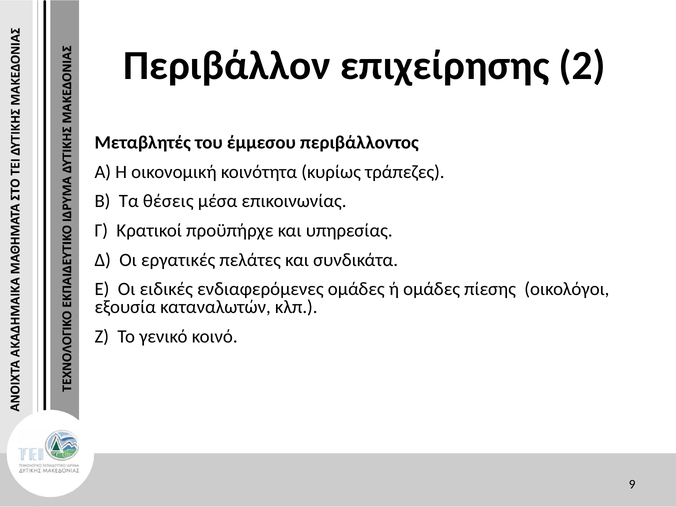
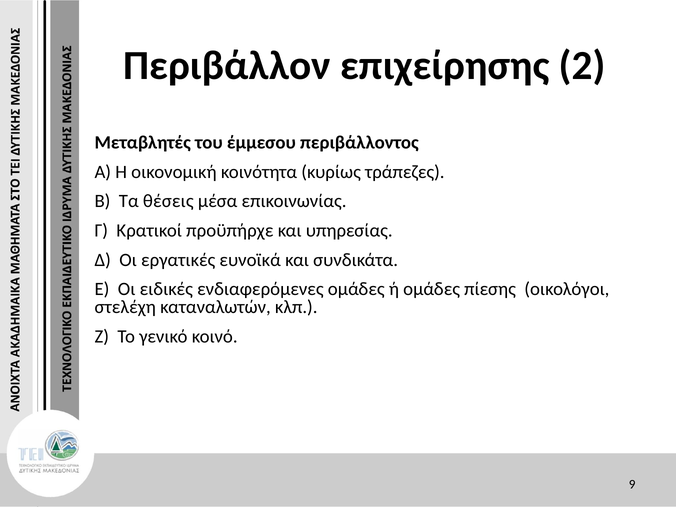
πελάτες: πελάτες -> ευνοϊκά
εξουσία: εξουσία -> στελέχη
